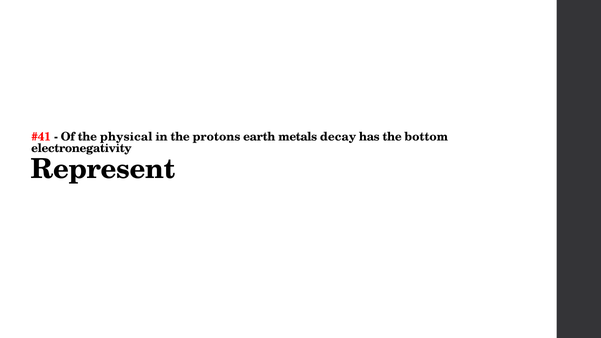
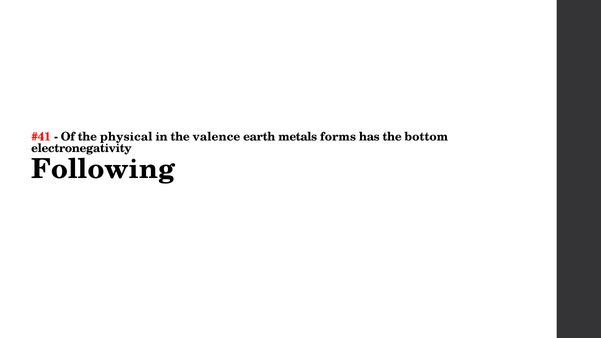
protons: protons -> valence
decay: decay -> forms
Represent: Represent -> Following
